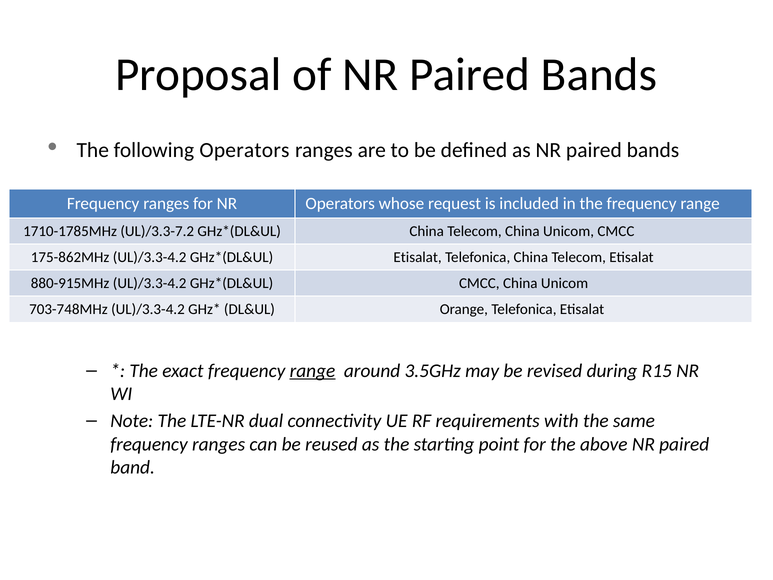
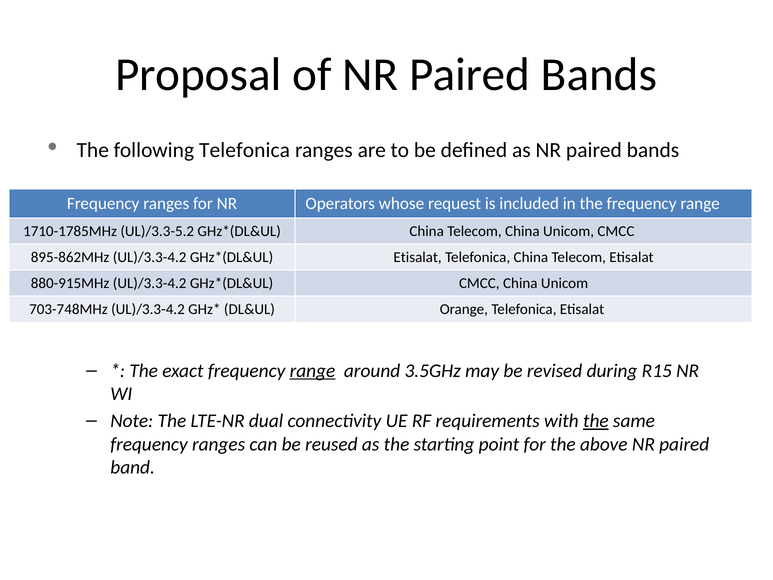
following Operators: Operators -> Telefonica
UL)/3.3-7.2: UL)/3.3-7.2 -> UL)/3.3-5.2
175-862MHz: 175-862MHz -> 895-862MHz
the at (596, 421) underline: none -> present
